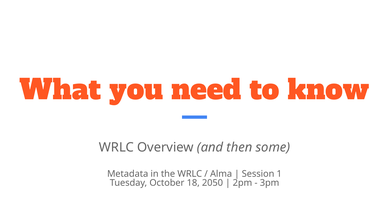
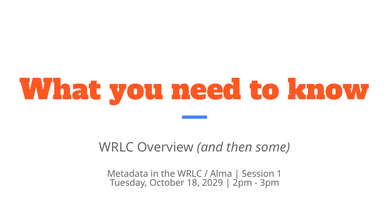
2050: 2050 -> 2029
